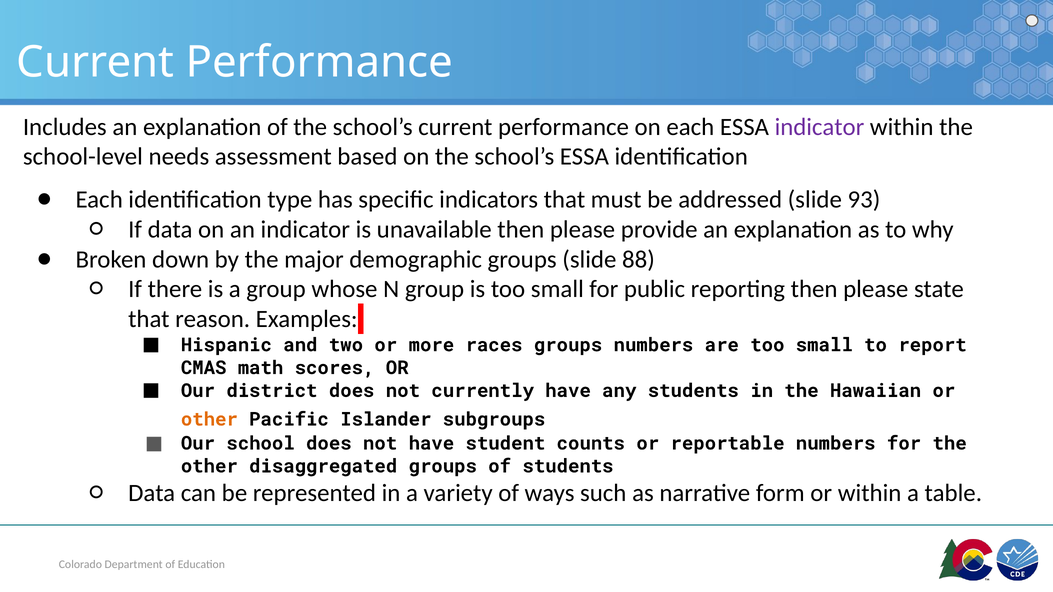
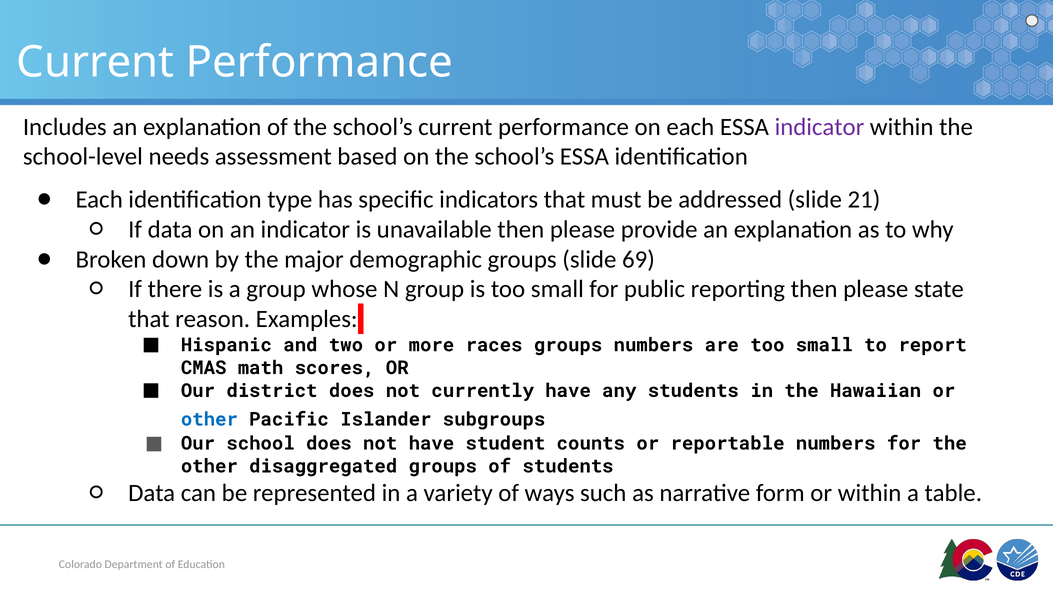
93: 93 -> 21
88: 88 -> 69
other at (209, 420) colour: orange -> blue
